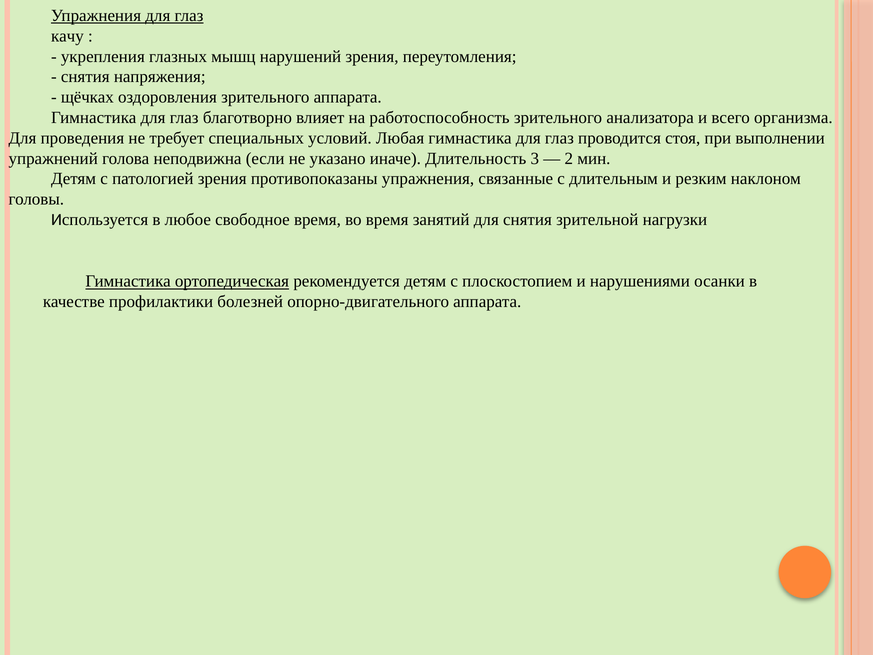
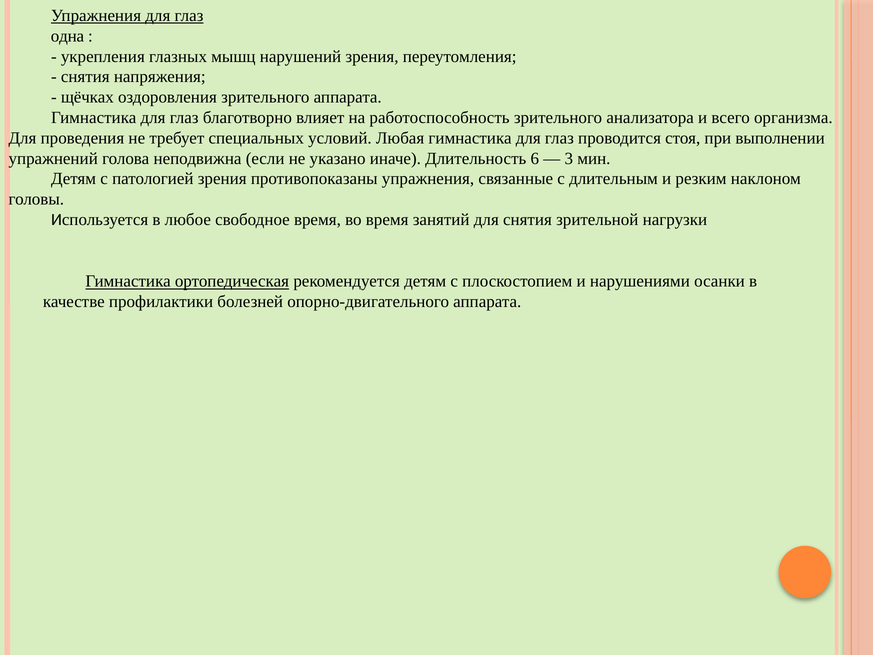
качу: качу -> одна
3: 3 -> 6
2: 2 -> 3
